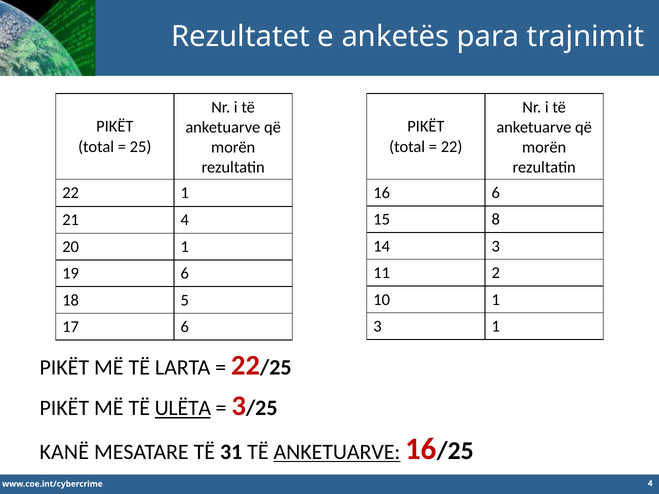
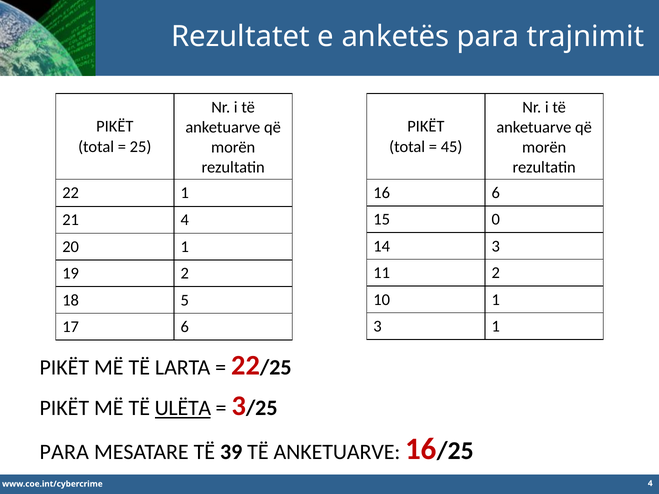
22 at (452, 147): 22 -> 45
8: 8 -> 0
19 6: 6 -> 2
KANË at (64, 452): KANË -> PARA
31: 31 -> 39
ANKETUARVE at (337, 452) underline: present -> none
